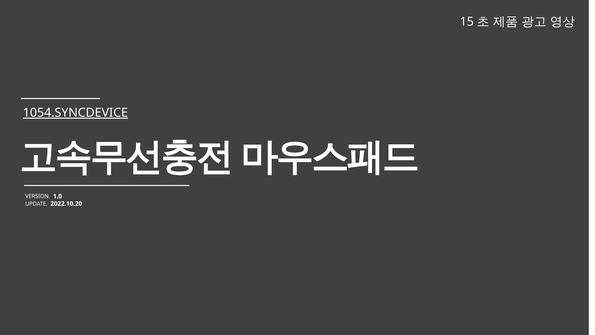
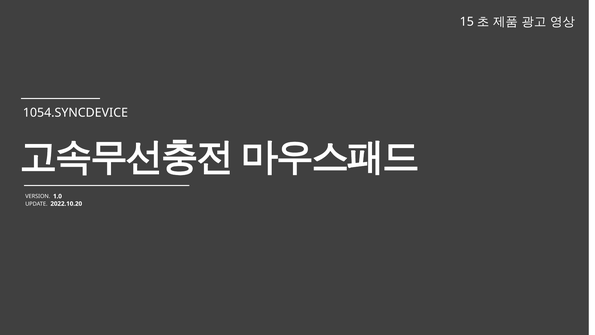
1054.SYNCDEVICE underline: present -> none
